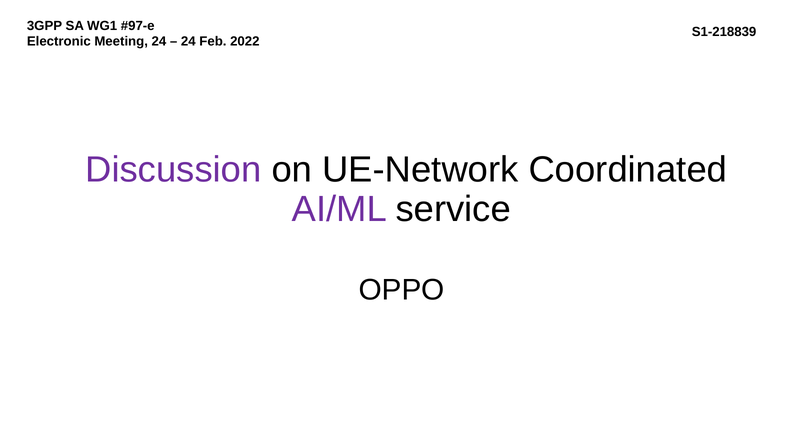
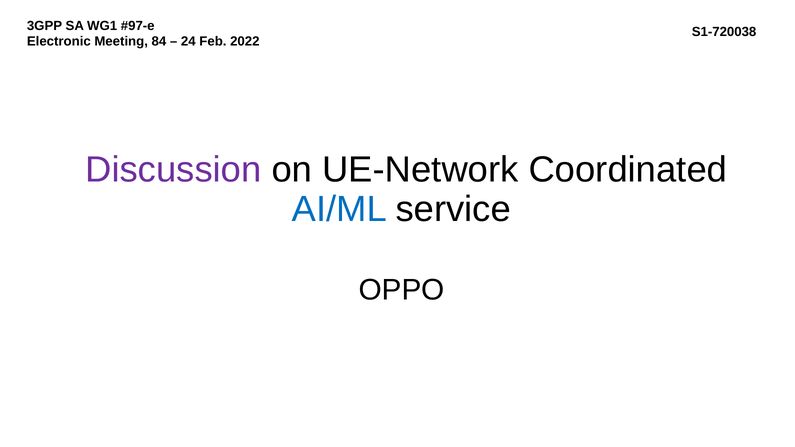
S1-218839: S1-218839 -> S1-720038
Meeting 24: 24 -> 84
AI/ML colour: purple -> blue
